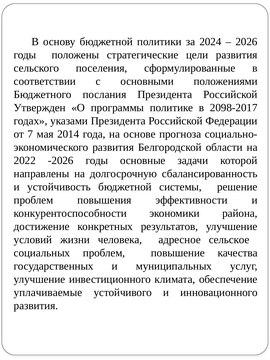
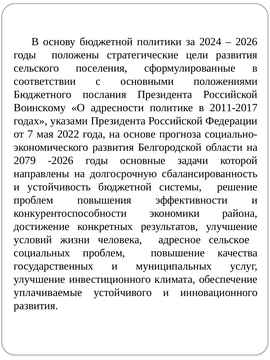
Утвержден: Утвержден -> Воинскому
программы: программы -> адресности
2098-2017: 2098-2017 -> 2011-2017
2014: 2014 -> 2022
2022: 2022 -> 2079
